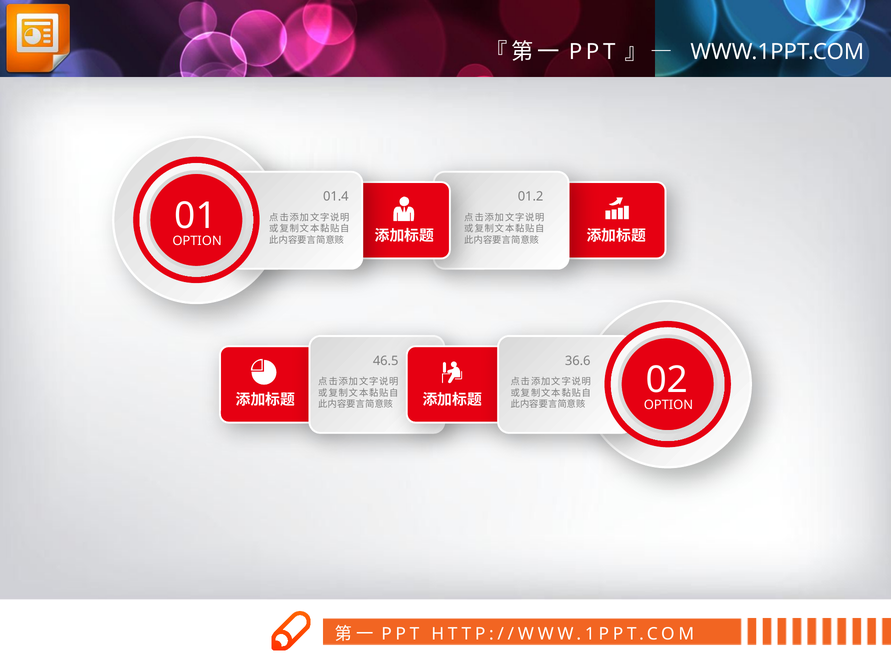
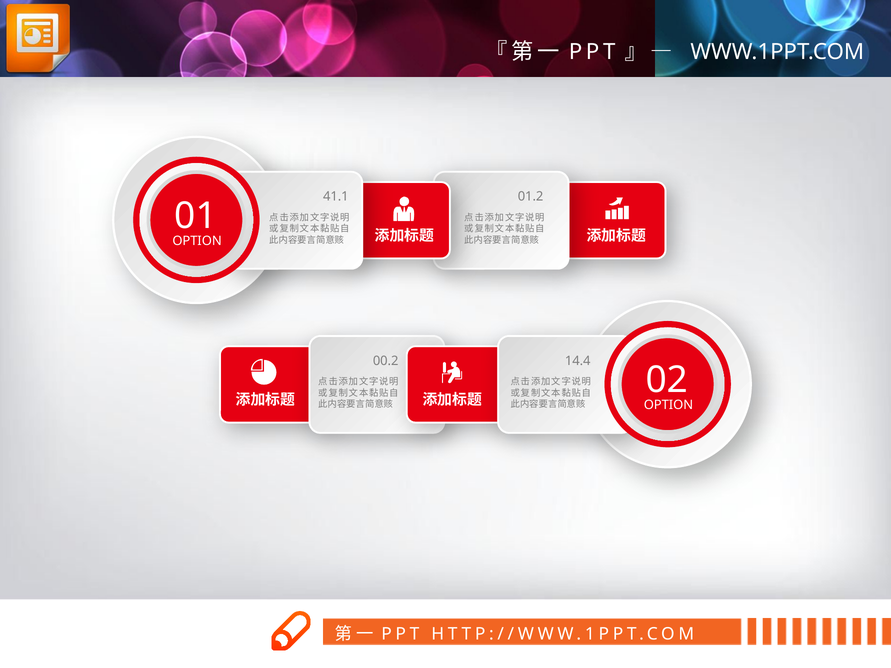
01.4: 01.4 -> 41.1
46.5: 46.5 -> 00.2
36.6: 36.6 -> 14.4
